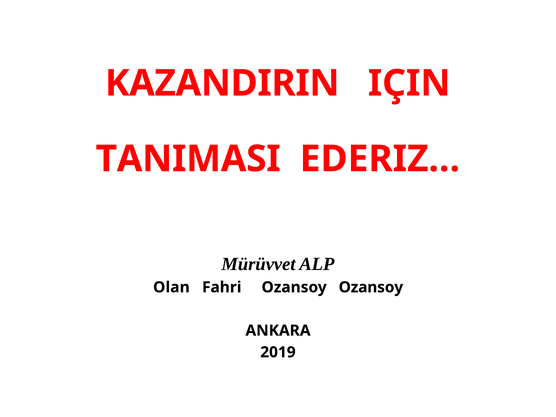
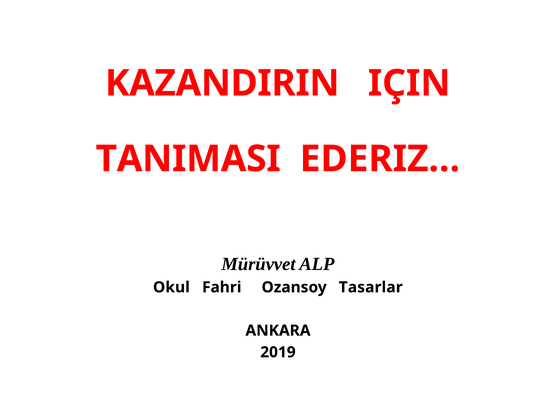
Olan: Olan -> Okul
Ozansoy Ozansoy: Ozansoy -> Tasarlar
